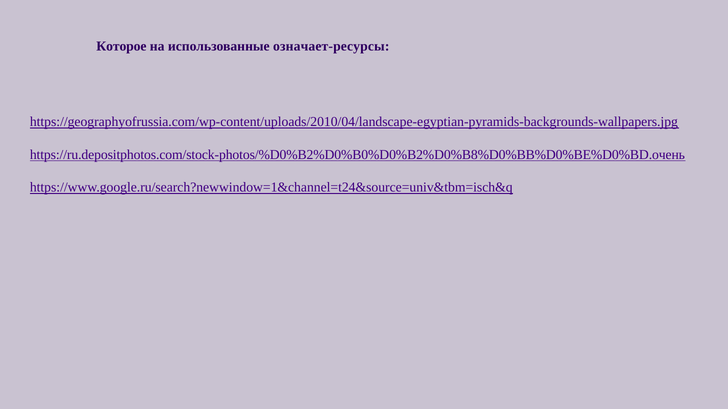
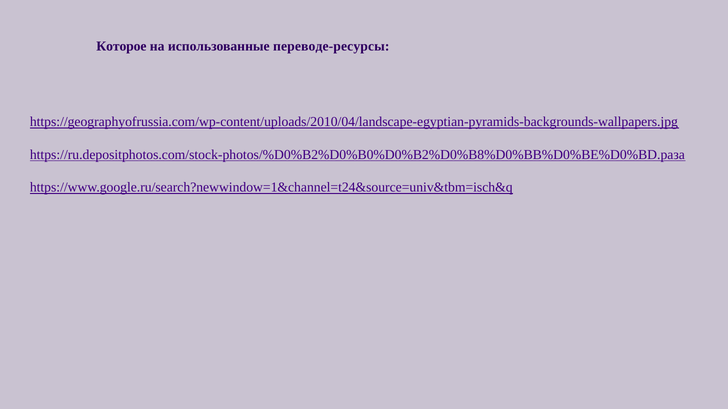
означает-ресурсы: означает-ресурсы -> переводе-ресурсы
https://ru.depositphotos.com/stock-photos/%D0%B2%D0%B0%D0%B2%D0%B8%D0%BB%D0%BE%D0%BD.очень: https://ru.depositphotos.com/stock-photos/%D0%B2%D0%B0%D0%B2%D0%B8%D0%BB%D0%BE%D0%BD.очень -> https://ru.depositphotos.com/stock-photos/%D0%B2%D0%B0%D0%B2%D0%B8%D0%BB%D0%BE%D0%BD.раза
